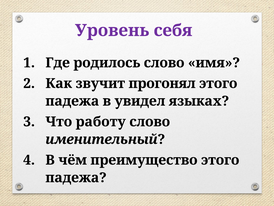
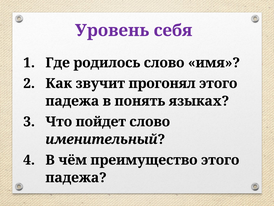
увидел: увидел -> понять
работу: работу -> пойдет
